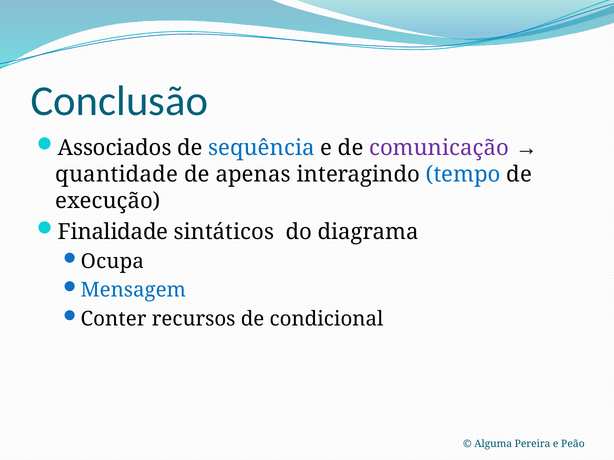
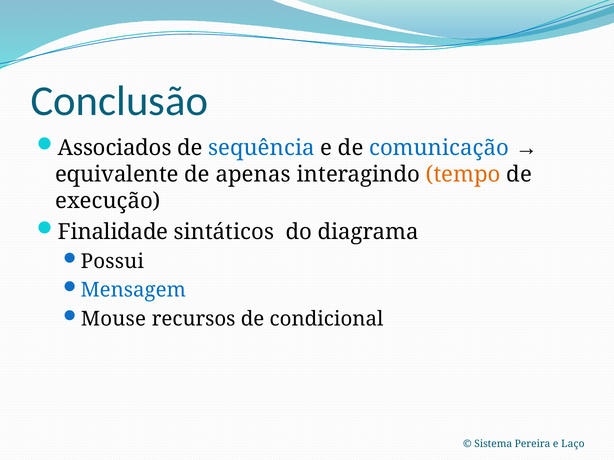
comunicação colour: purple -> blue
quantidade: quantidade -> equivalente
tempo colour: blue -> orange
Ocupa: Ocupa -> Possui
Conter: Conter -> Mouse
Alguma: Alguma -> Sistema
Peão: Peão -> Laço
